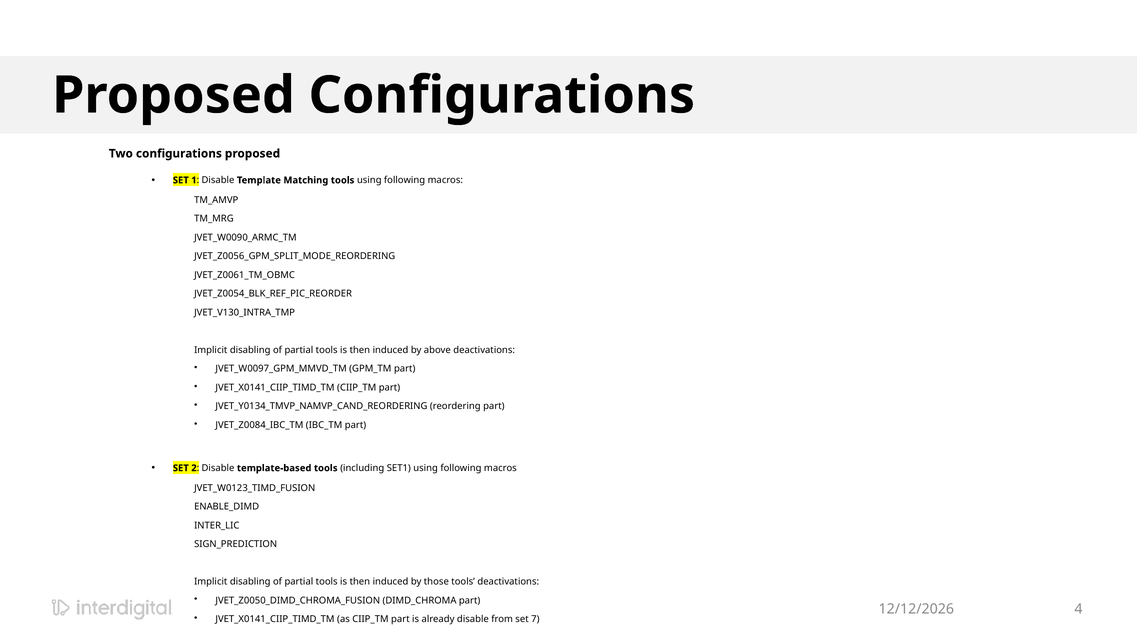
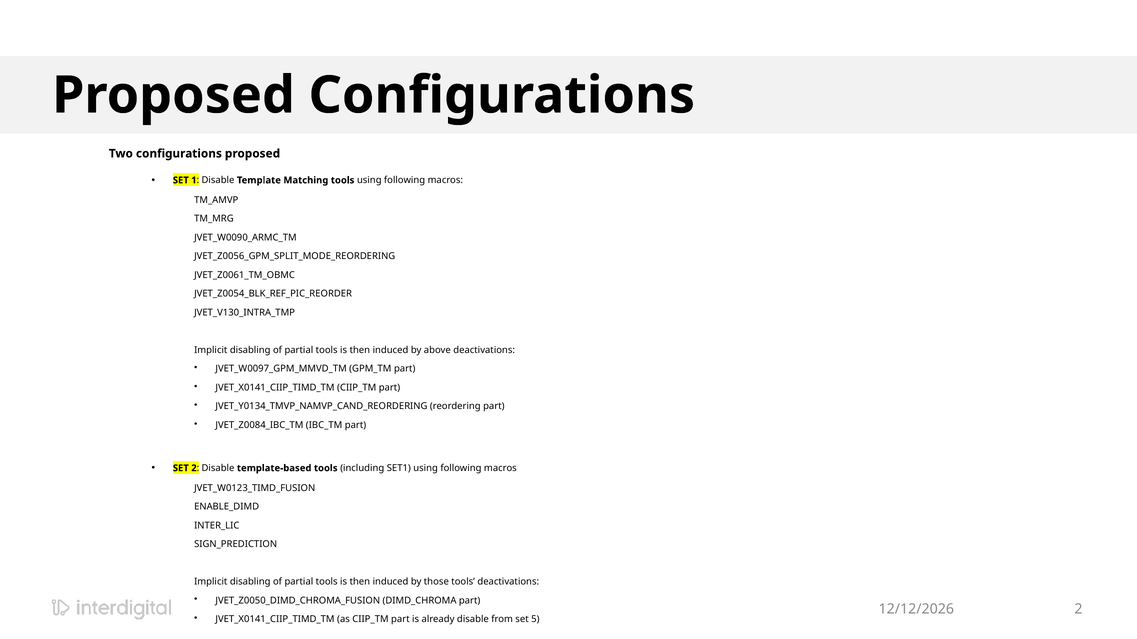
4 at (1078, 610): 4 -> 2
7: 7 -> 5
